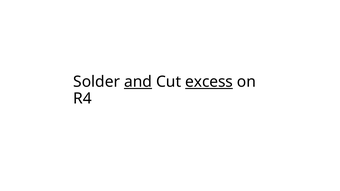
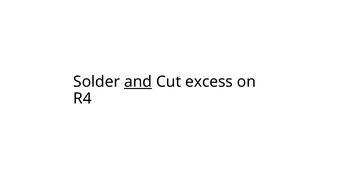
excess underline: present -> none
